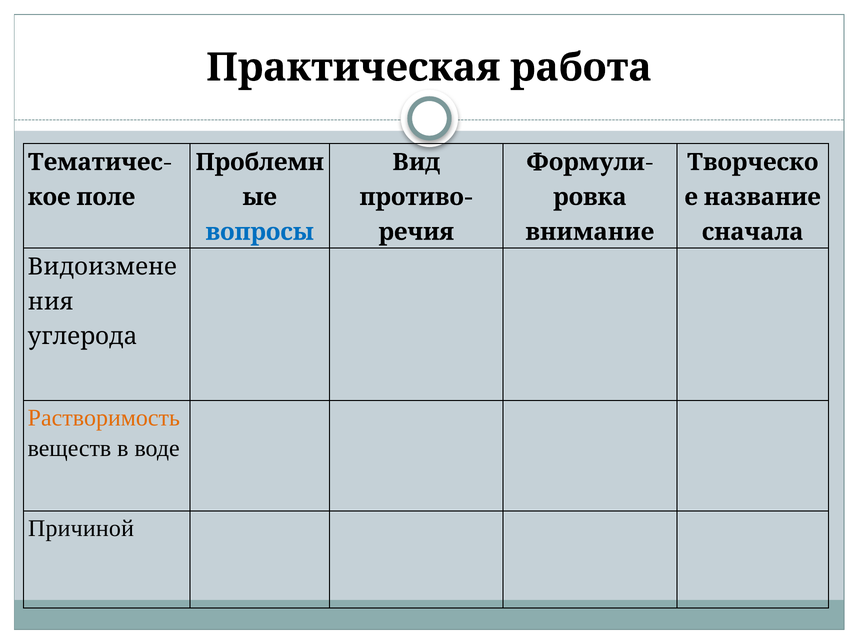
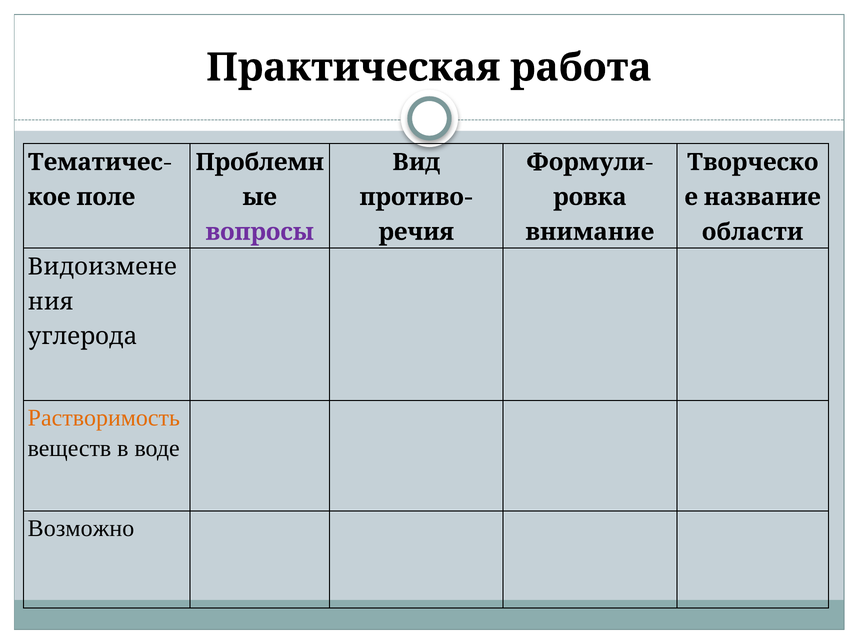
вопросы colour: blue -> purple
сначала: сначала -> области
Причиной: Причиной -> Возможно
